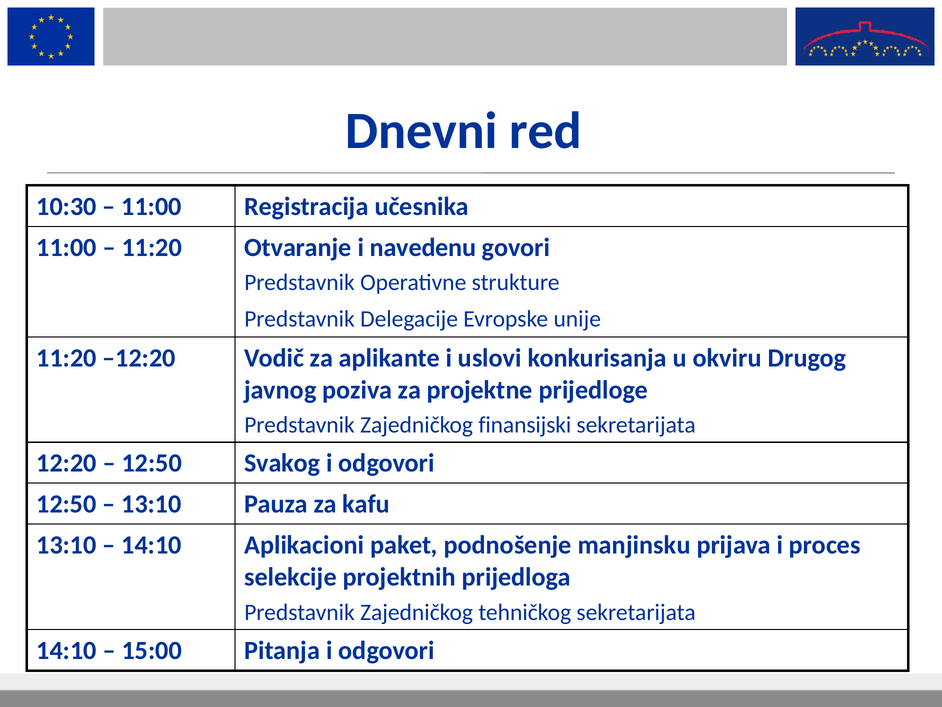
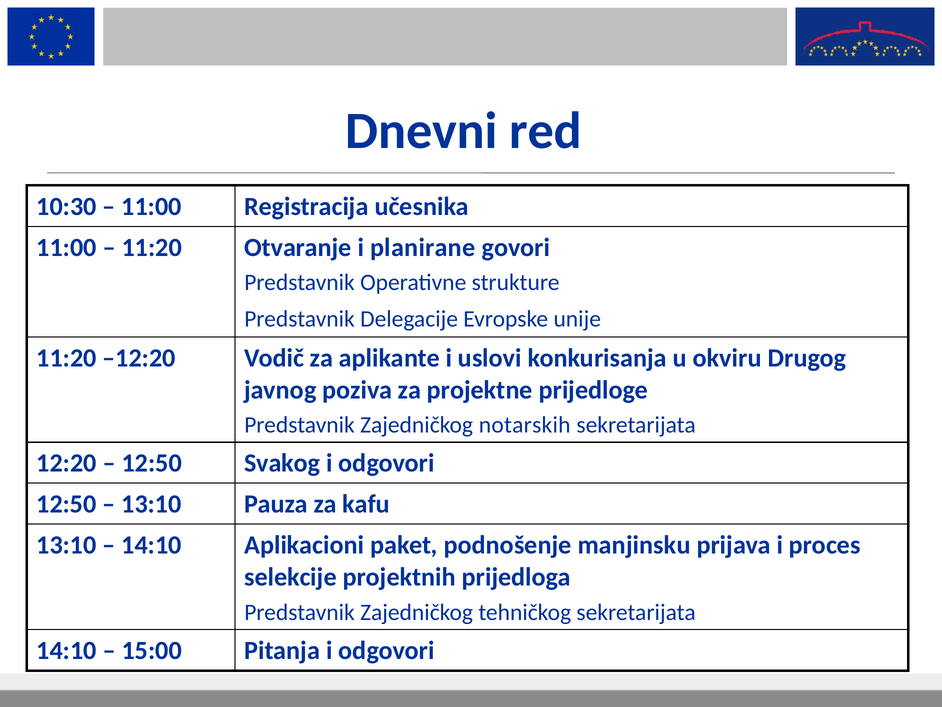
navedenu: navedenu -> planirane
finansijski: finansijski -> notarskih
